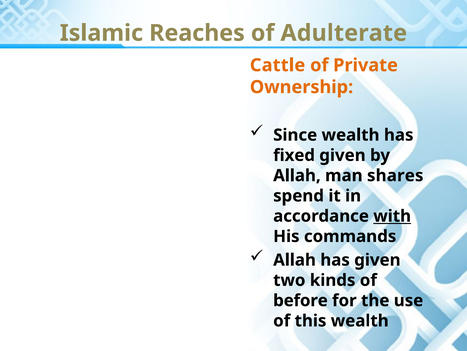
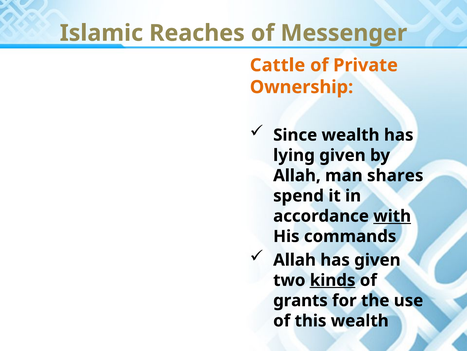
Adulterate: Adulterate -> Messenger
fixed: fixed -> lying
kinds underline: none -> present
before: before -> grants
